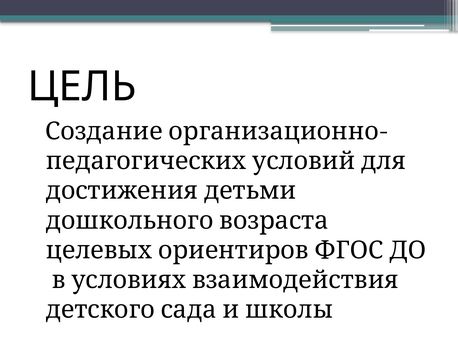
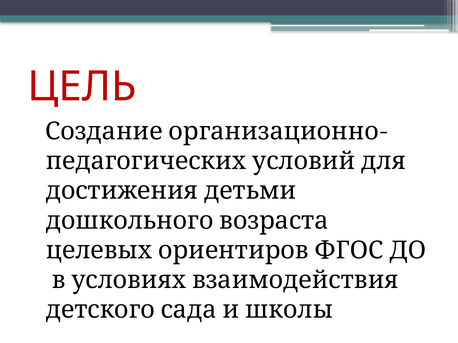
ЦЕЛЬ colour: black -> red
